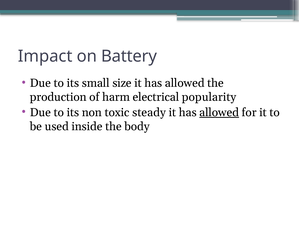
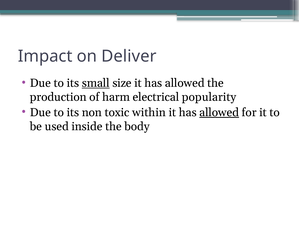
Battery: Battery -> Deliver
small underline: none -> present
steady: steady -> within
